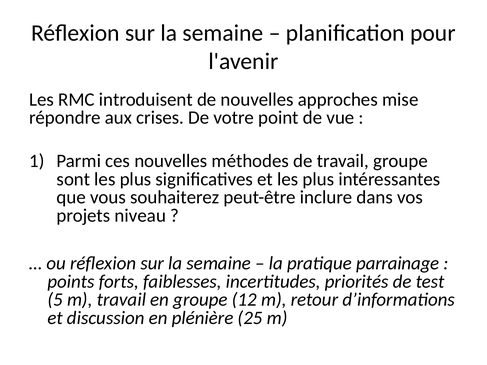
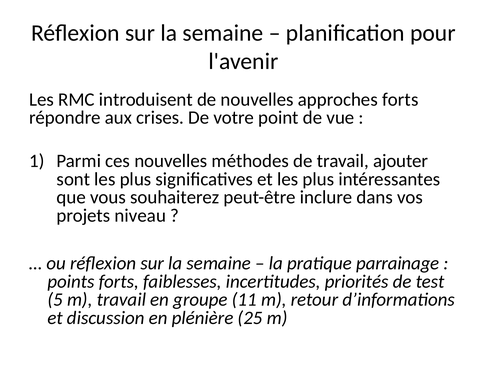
approches mise: mise -> forts
travail groupe: groupe -> ajouter
12: 12 -> 11
